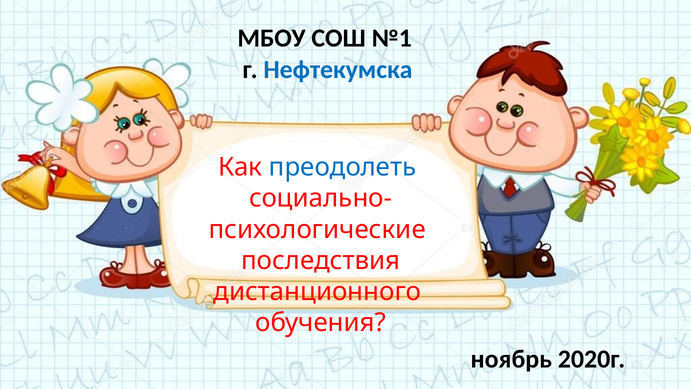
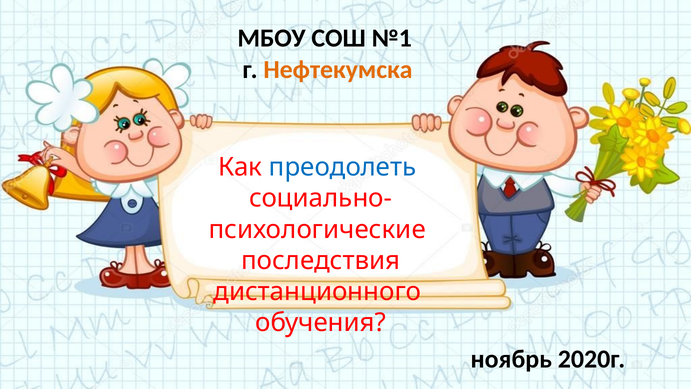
Нефтекумска colour: blue -> orange
